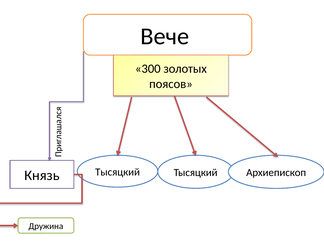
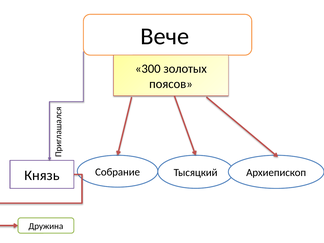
Тысяцкий at (118, 172): Тысяцкий -> Собрание
